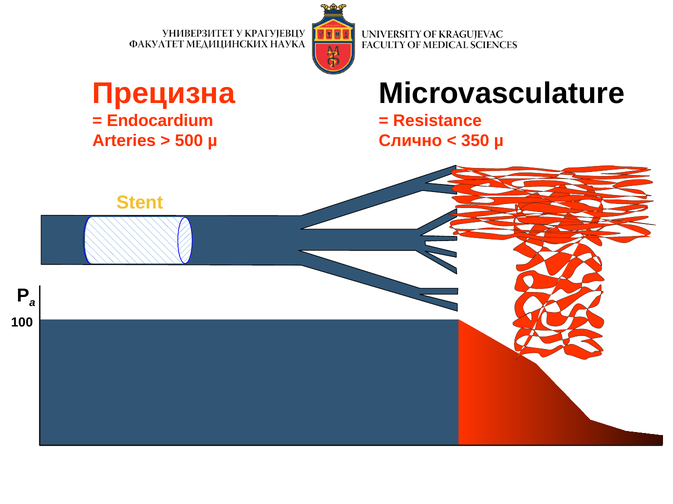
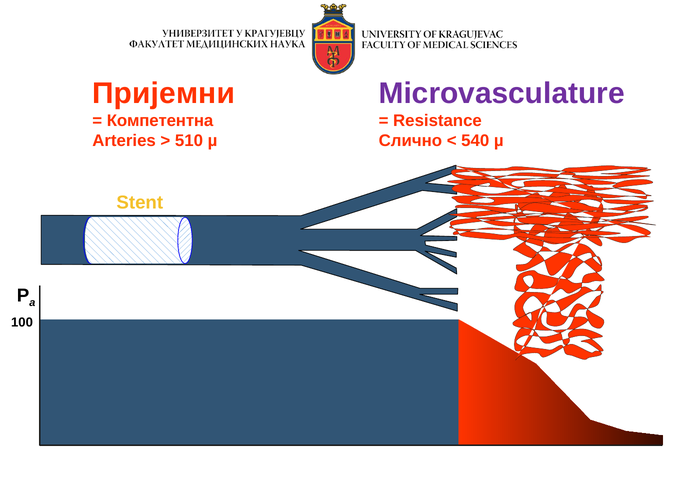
Прецизна: Прецизна -> Пријемни
Microvasculature colour: black -> purple
Endocardium: Endocardium -> Компетентна
500: 500 -> 510
350: 350 -> 540
